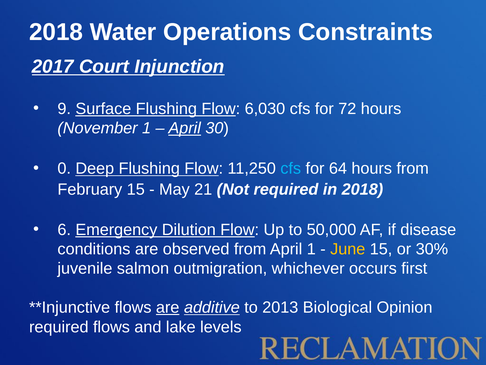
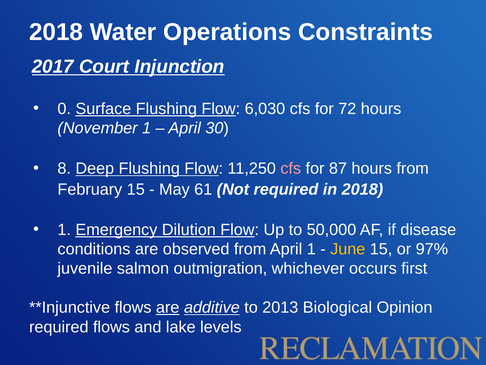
9: 9 -> 0
April at (185, 128) underline: present -> none
0: 0 -> 8
cfs at (291, 168) colour: light blue -> pink
64: 64 -> 87
21: 21 -> 61
6 at (64, 229): 6 -> 1
30%: 30% -> 97%
